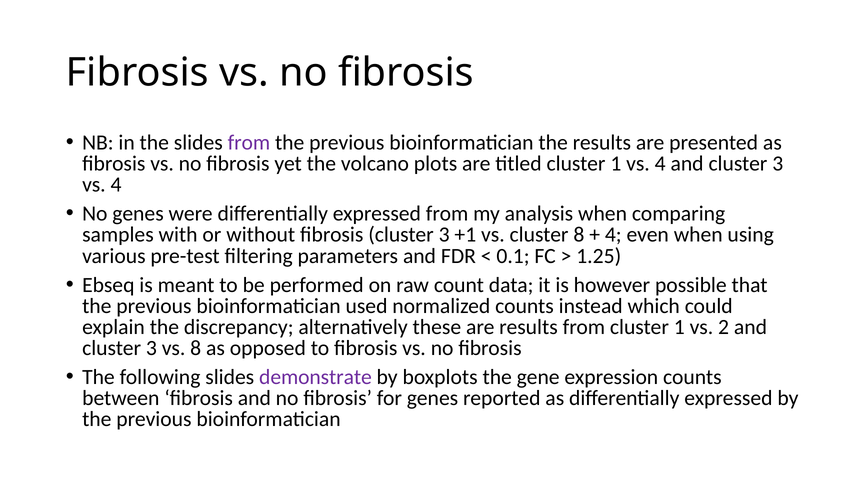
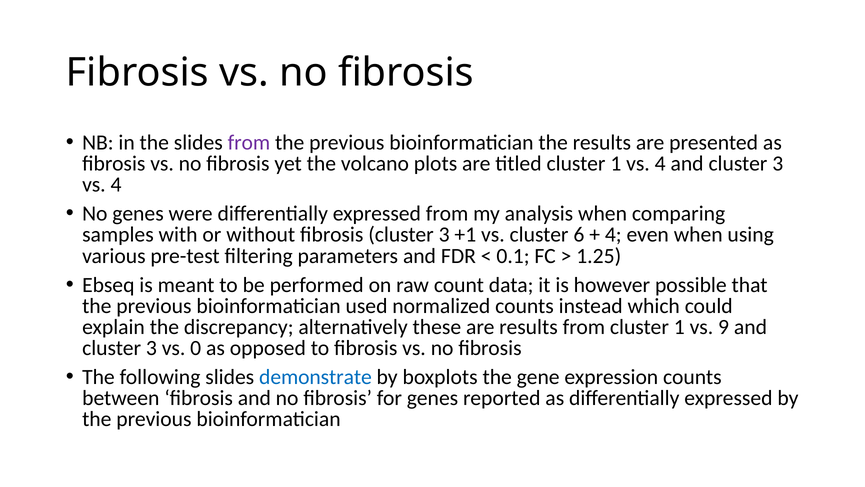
cluster 8: 8 -> 6
2: 2 -> 9
vs 8: 8 -> 0
demonstrate colour: purple -> blue
